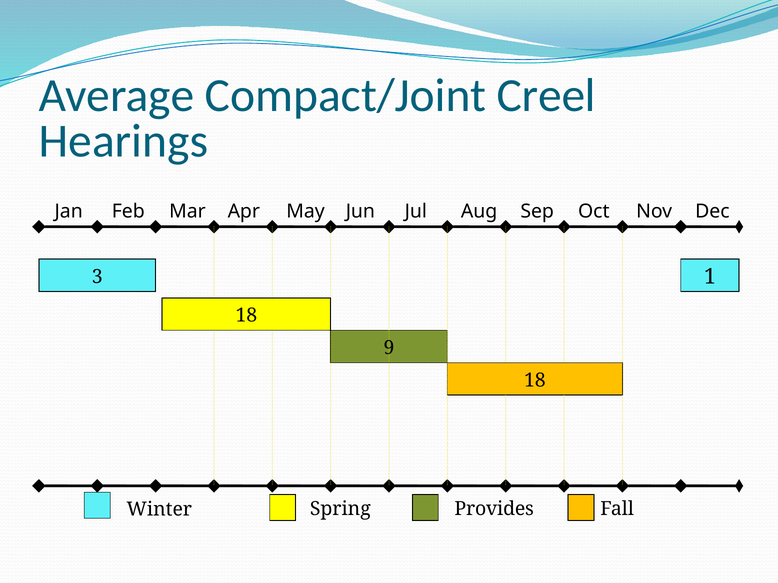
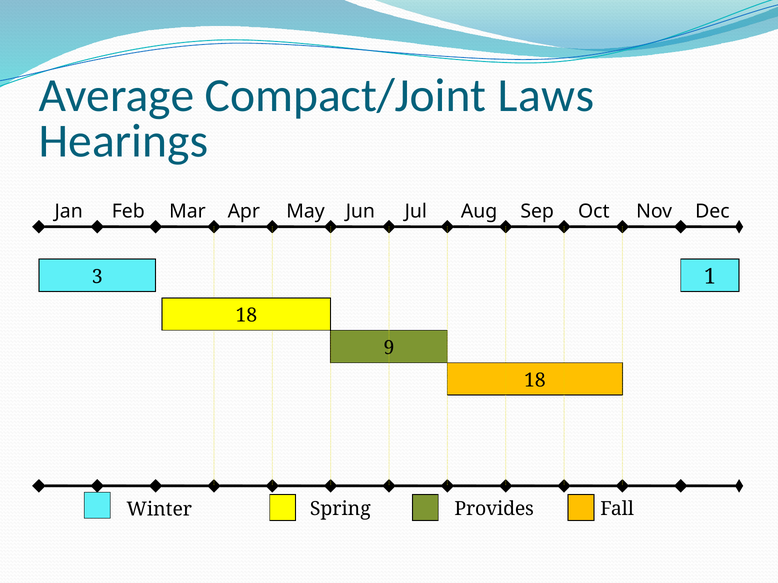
Creel: Creel -> Laws
